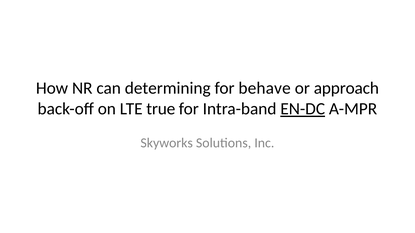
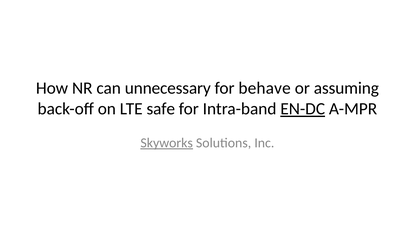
determining: determining -> unnecessary
approach: approach -> assuming
true: true -> safe
Skyworks underline: none -> present
